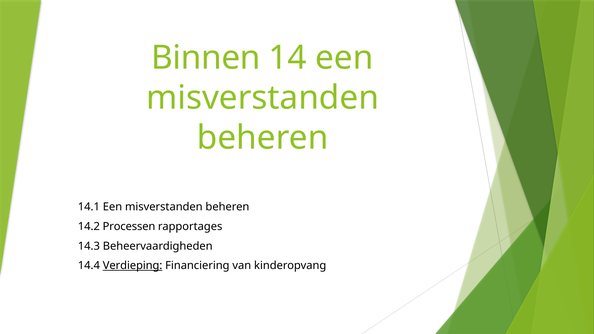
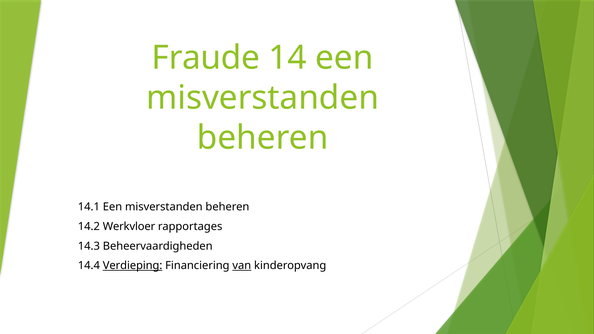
Binnen: Binnen -> Fraude
Processen: Processen -> Werkvloer
van underline: none -> present
